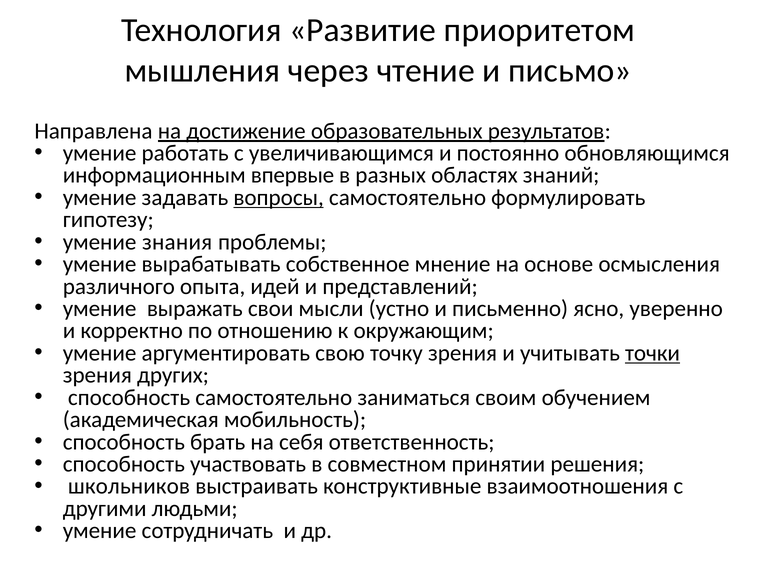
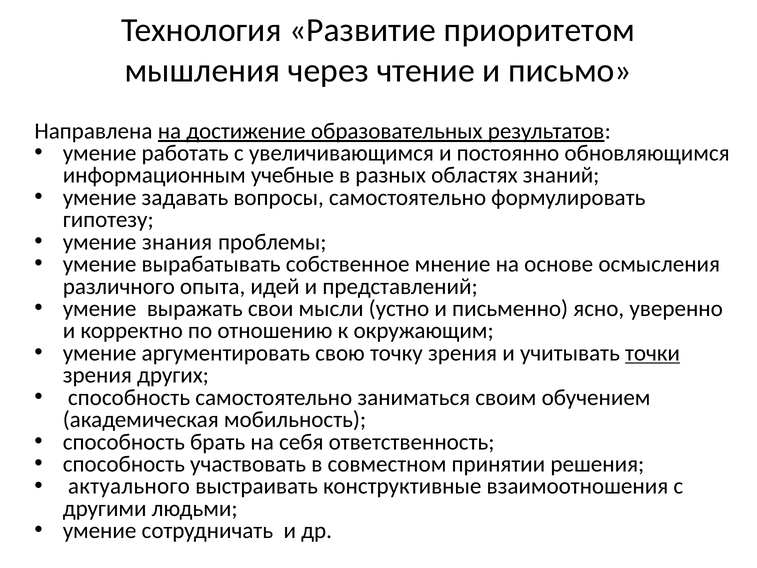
впервые: впервые -> учебные
вопросы underline: present -> none
школьников: школьников -> актуального
